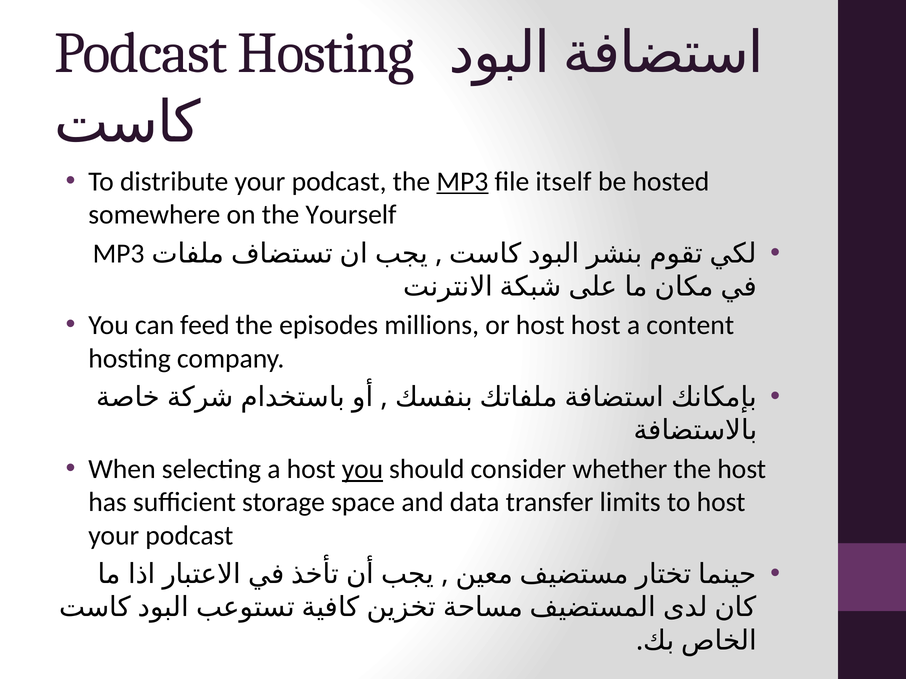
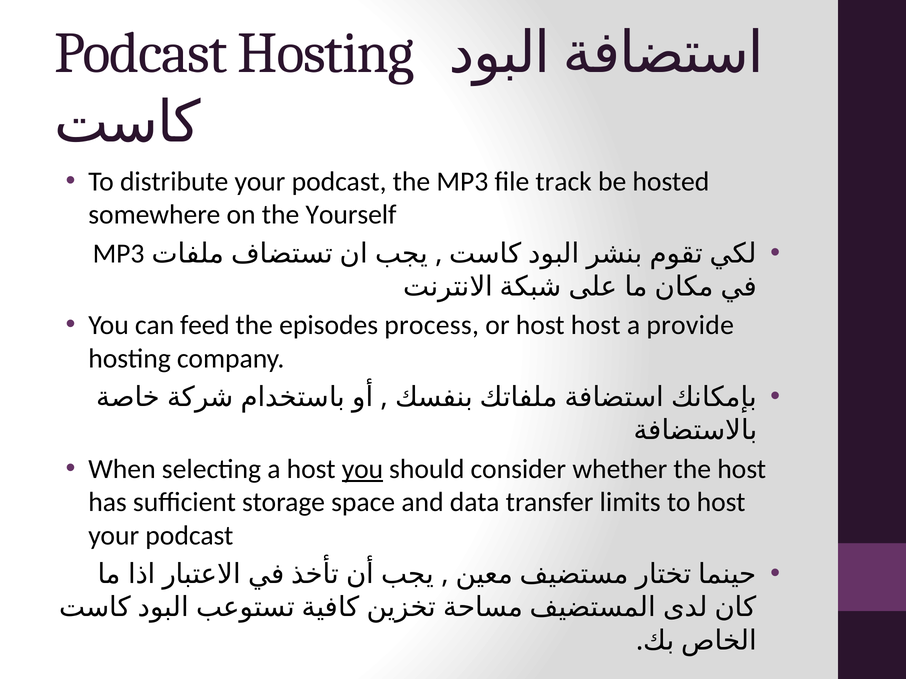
MP3 at (462, 182) underline: present -> none
itself: itself -> track
millions: millions -> process
content: content -> provide
